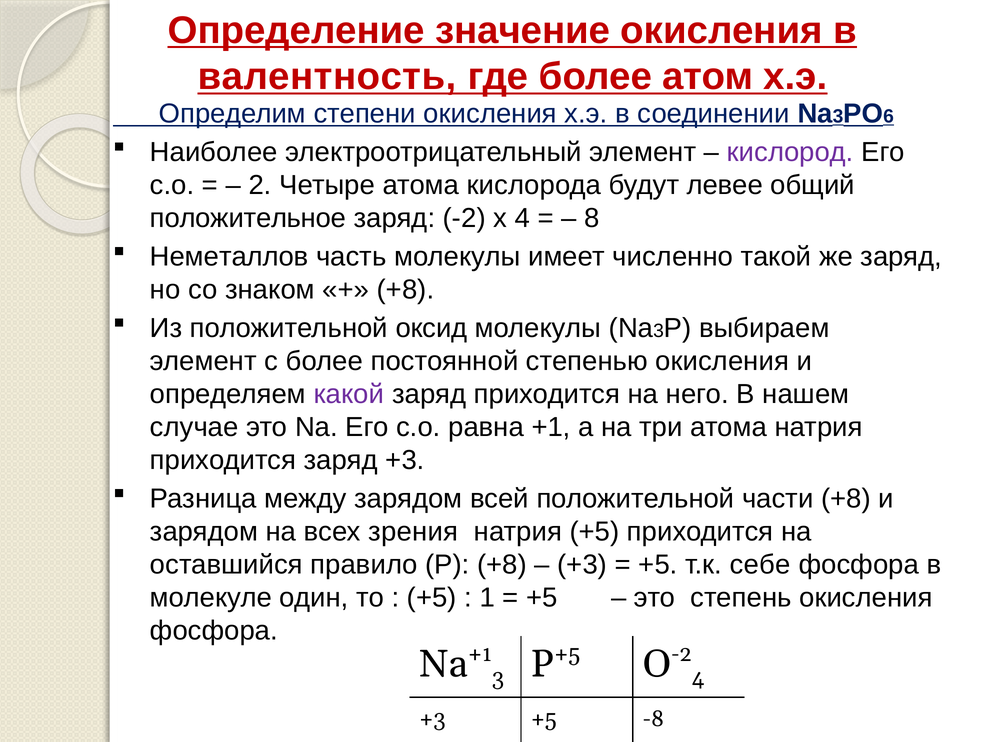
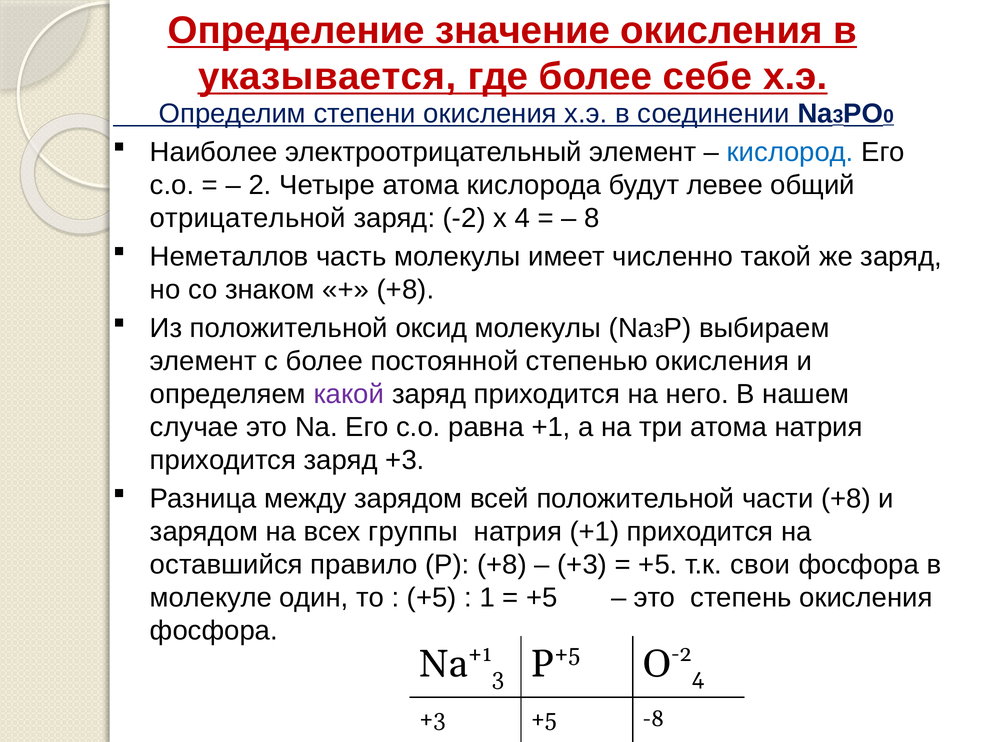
валентность: валентность -> указывается
атом: атом -> себе
6: 6 -> 0
кислород colour: purple -> blue
положительное: положительное -> отрицательной
зрения: зрения -> группы
натрия +5: +5 -> +1
себе: себе -> свои
